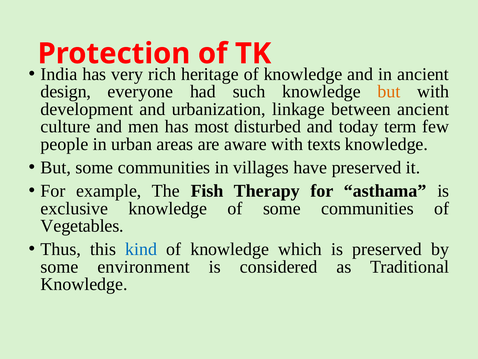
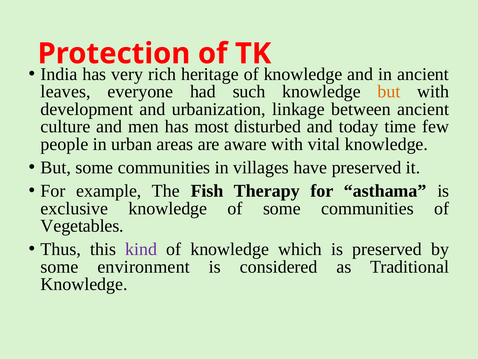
design: design -> leaves
term: term -> time
texts: texts -> vital
kind colour: blue -> purple
